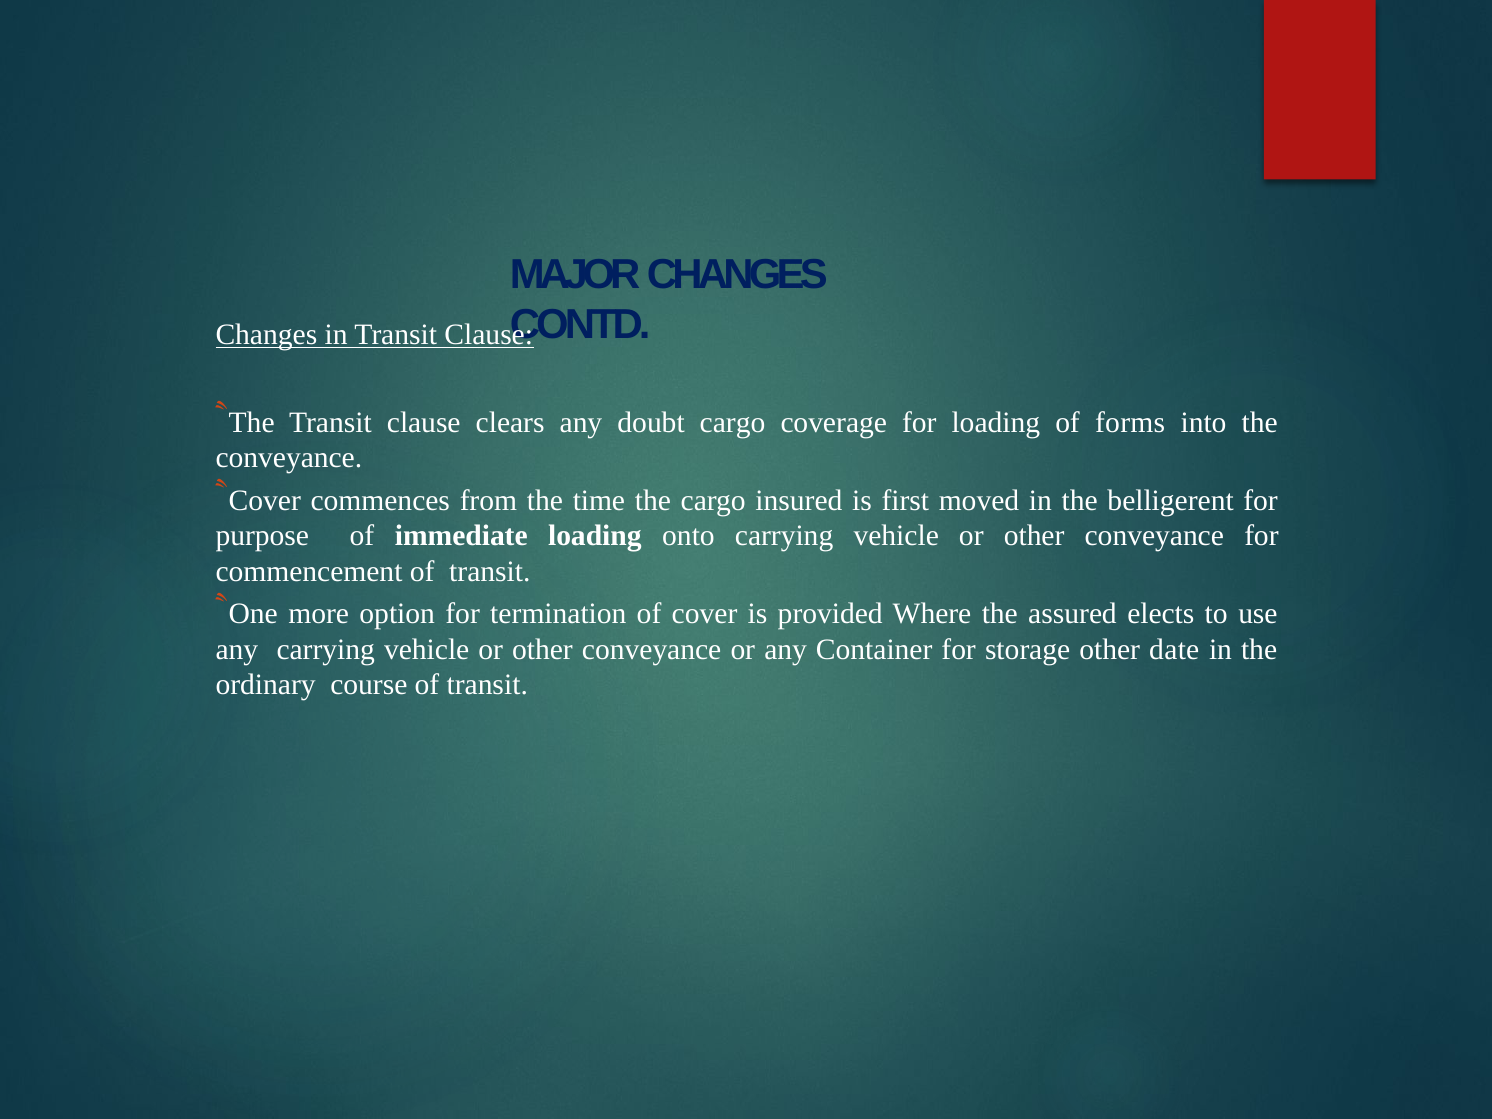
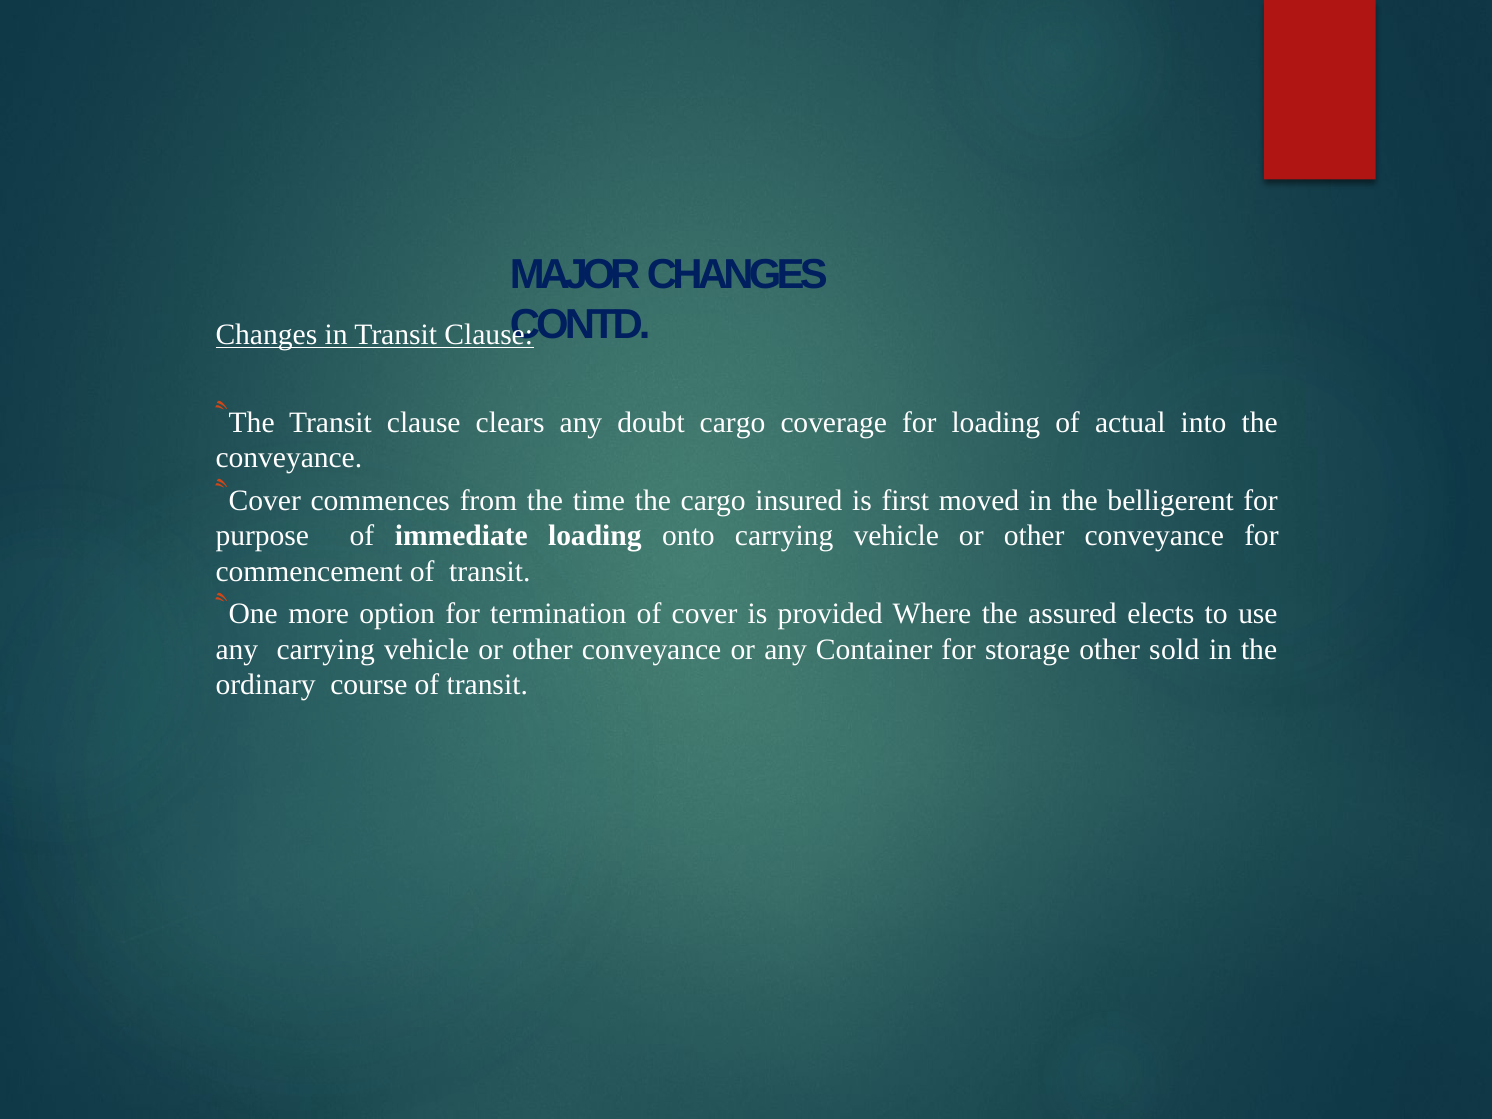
forms: forms -> actual
date: date -> sold
